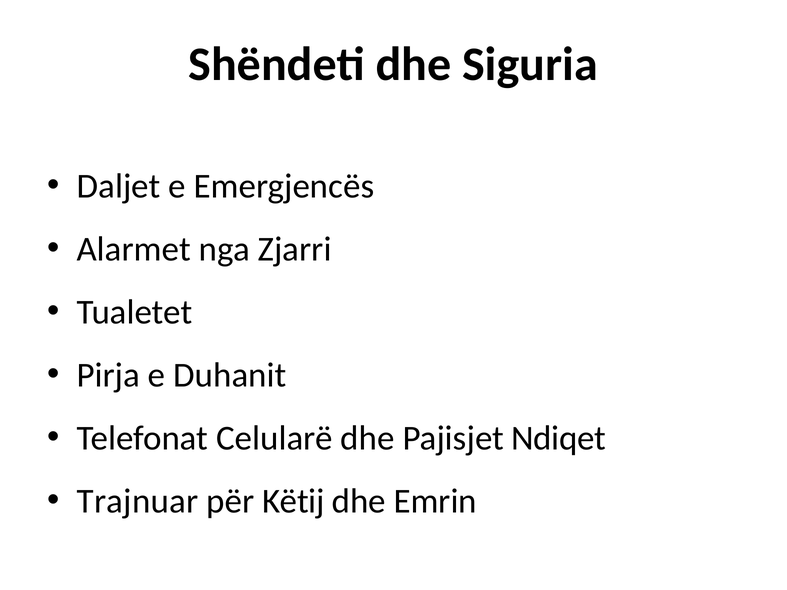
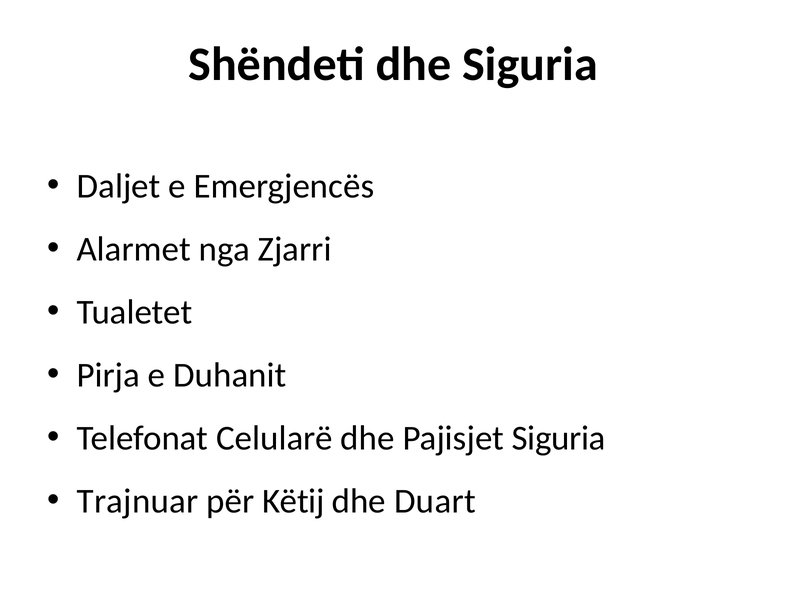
Pajisjet Ndiqet: Ndiqet -> Siguria
Emrin: Emrin -> Duart
